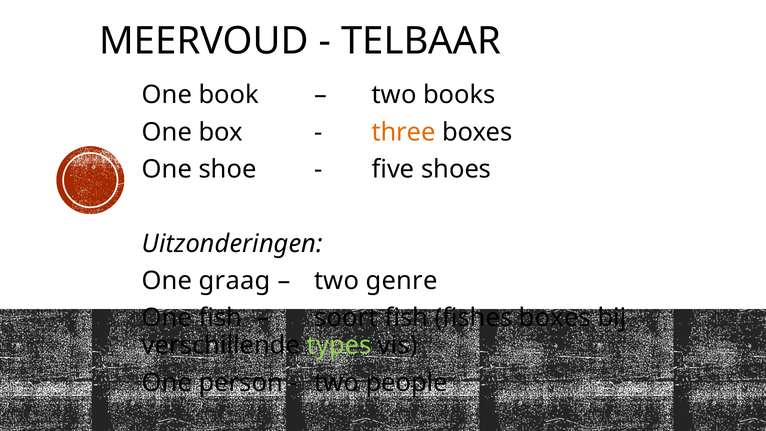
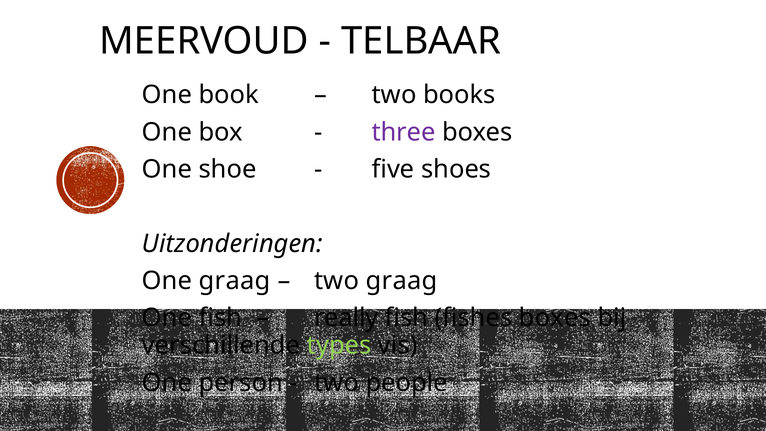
three colour: orange -> purple
two genre: genre -> graag
soort: soort -> really
